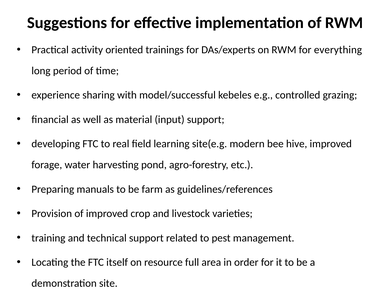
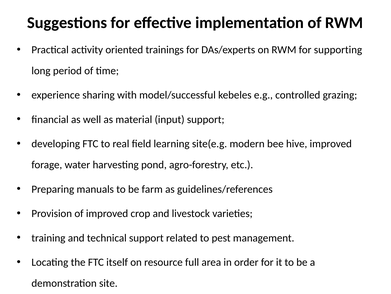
everything: everything -> supporting
